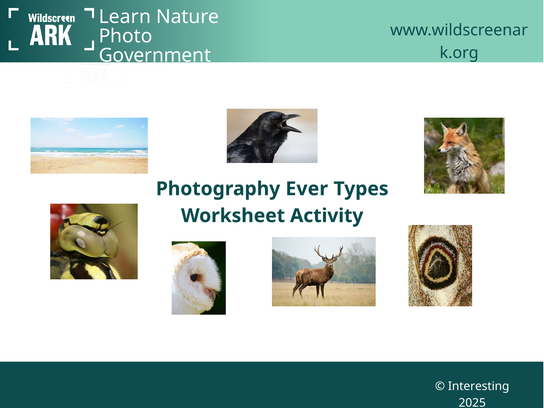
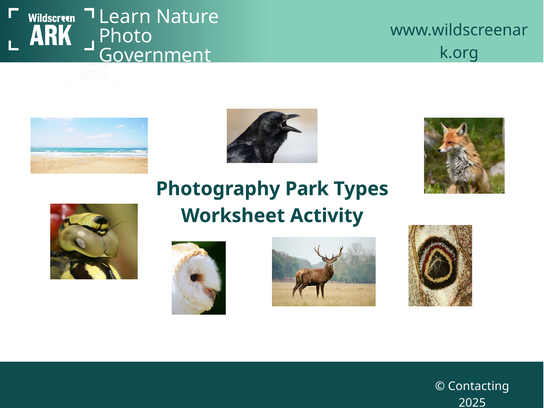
Ever: Ever -> Park
Interesting: Interesting -> Contacting
